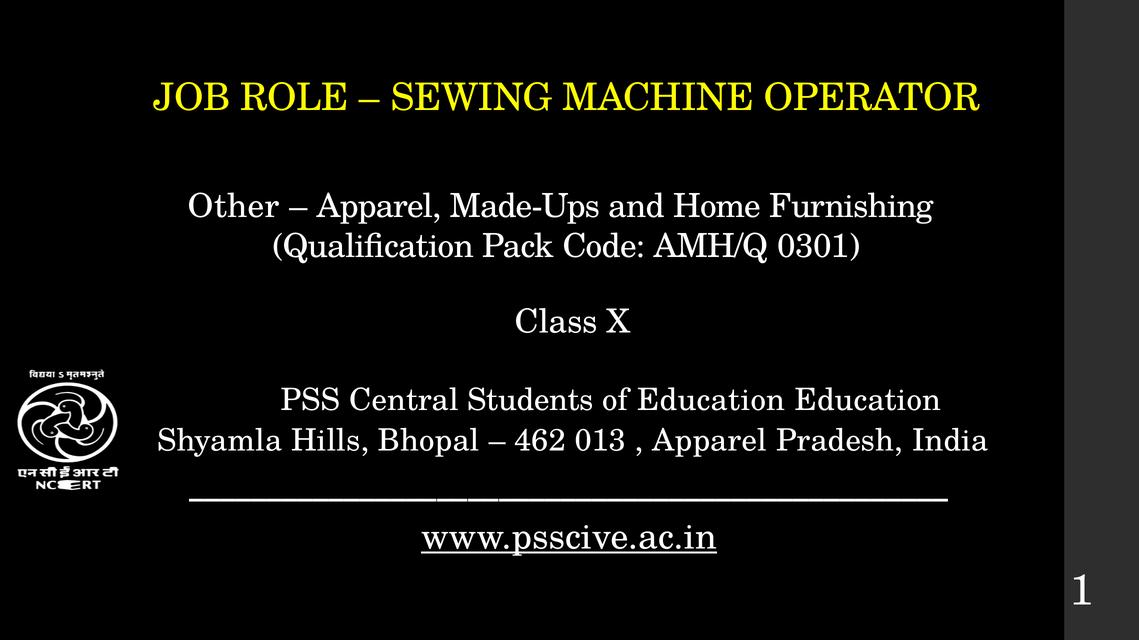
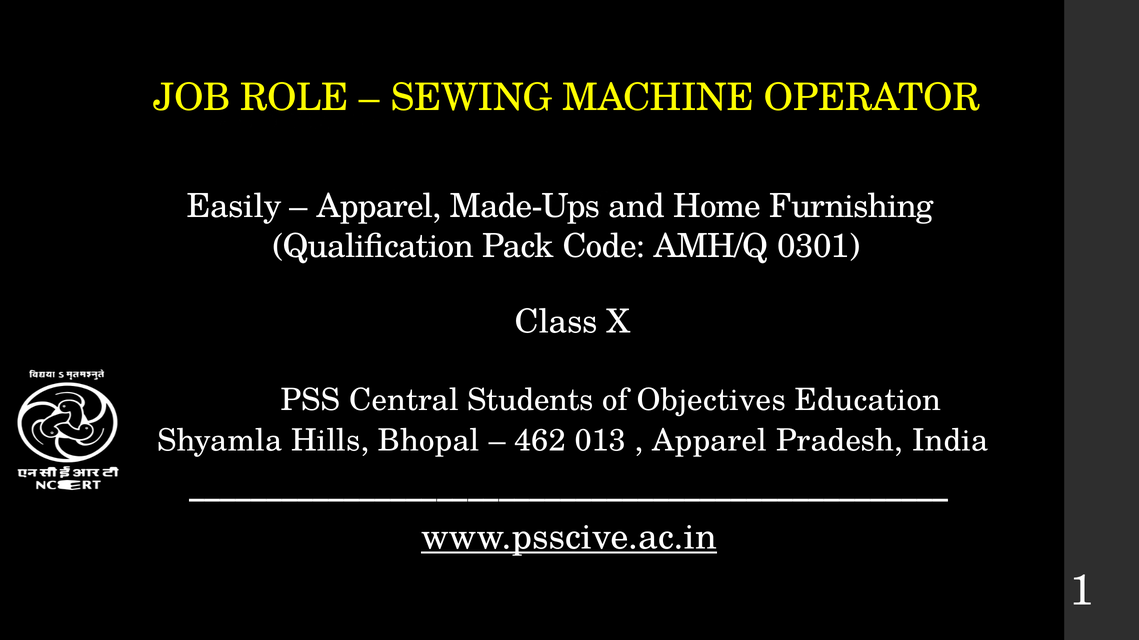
Other: Other -> Easily
of Education: Education -> Objectives
